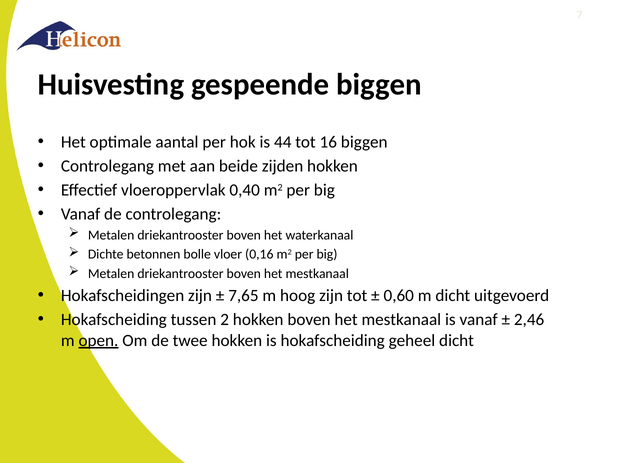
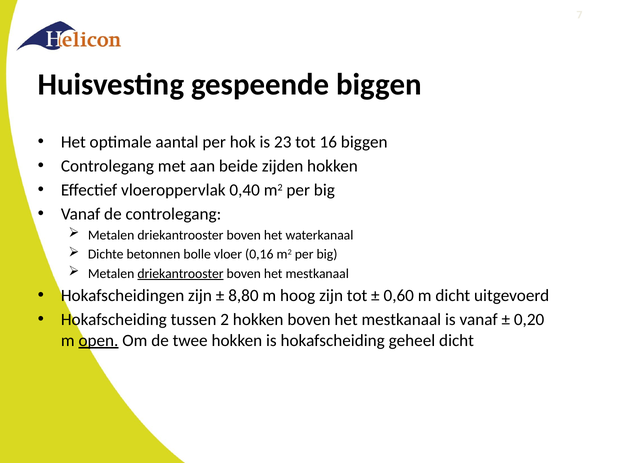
44: 44 -> 23
driekantrooster at (180, 273) underline: none -> present
7,65: 7,65 -> 8,80
2,46: 2,46 -> 0,20
